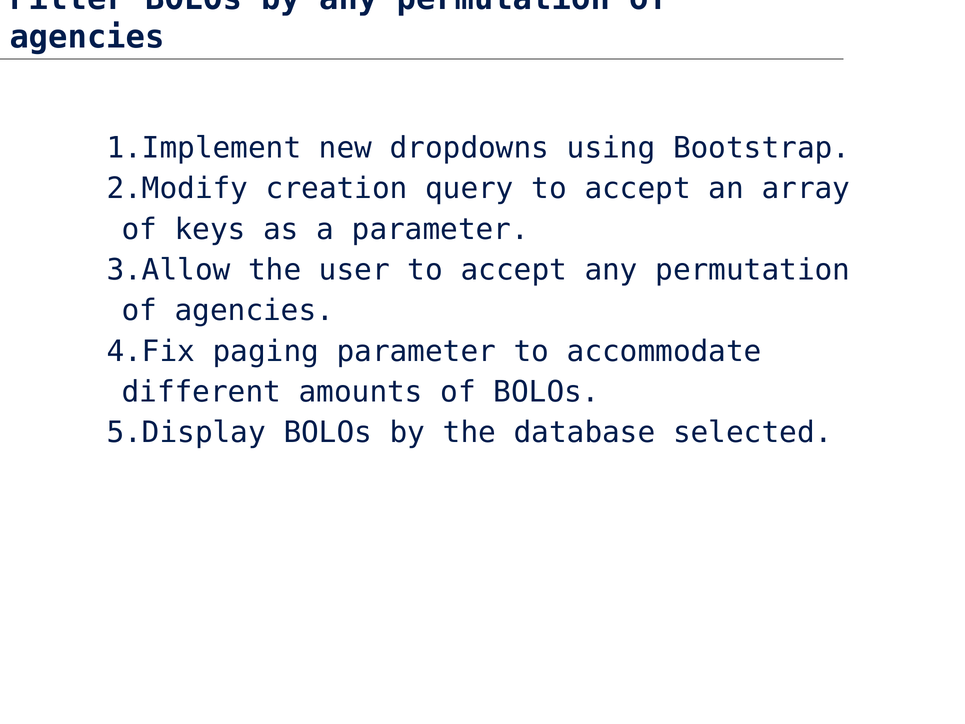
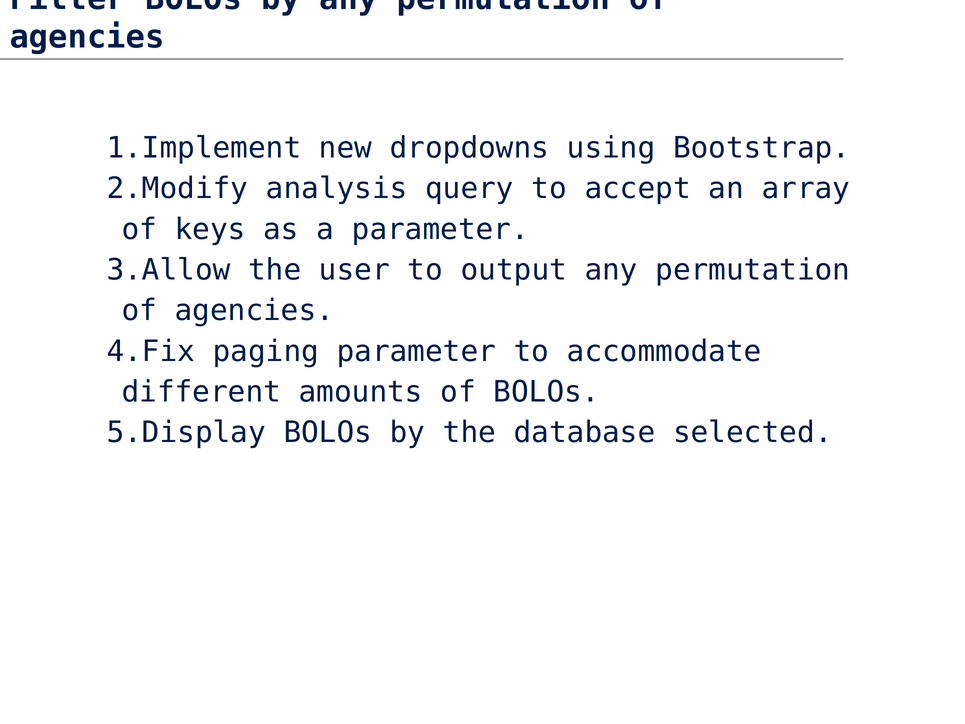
creation: creation -> analysis
user to accept: accept -> output
